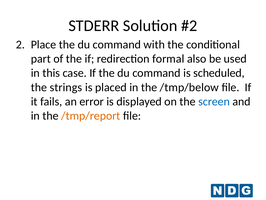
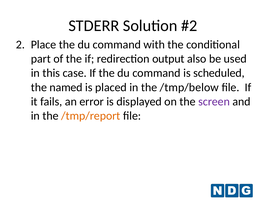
formal: formal -> output
strings: strings -> named
screen colour: blue -> purple
